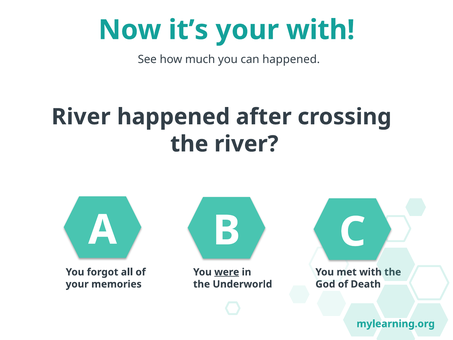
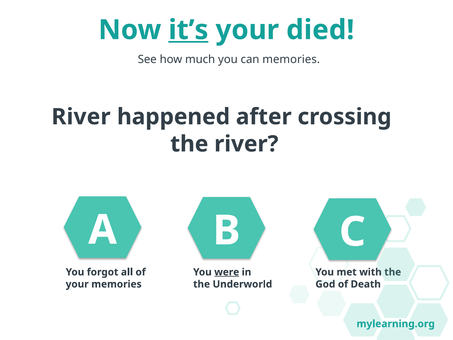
it’s underline: none -> present
your with: with -> died
can happened: happened -> memories
